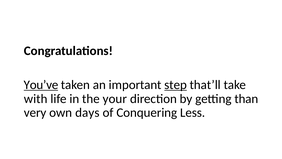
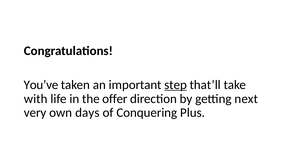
You’ve underline: present -> none
your: your -> offer
than: than -> next
Less: Less -> Plus
